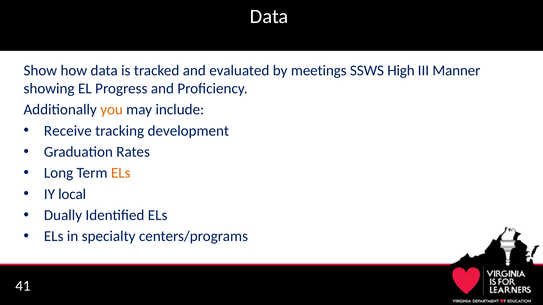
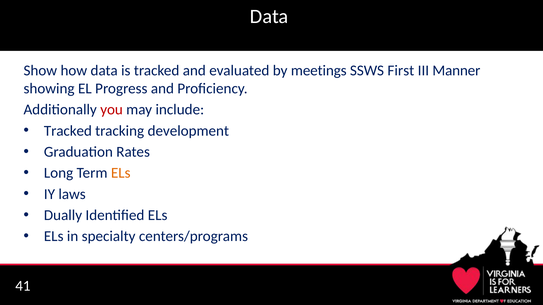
High: High -> First
you colour: orange -> red
Receive at (68, 131): Receive -> Tracked
local: local -> laws
